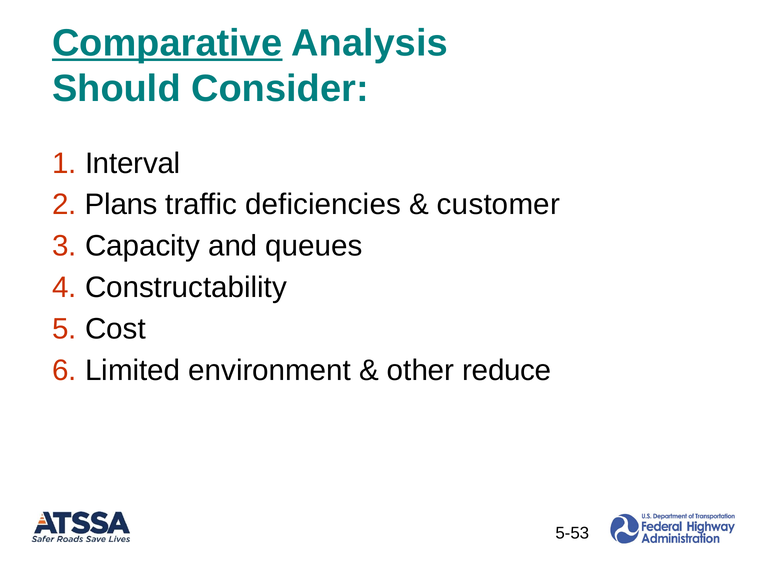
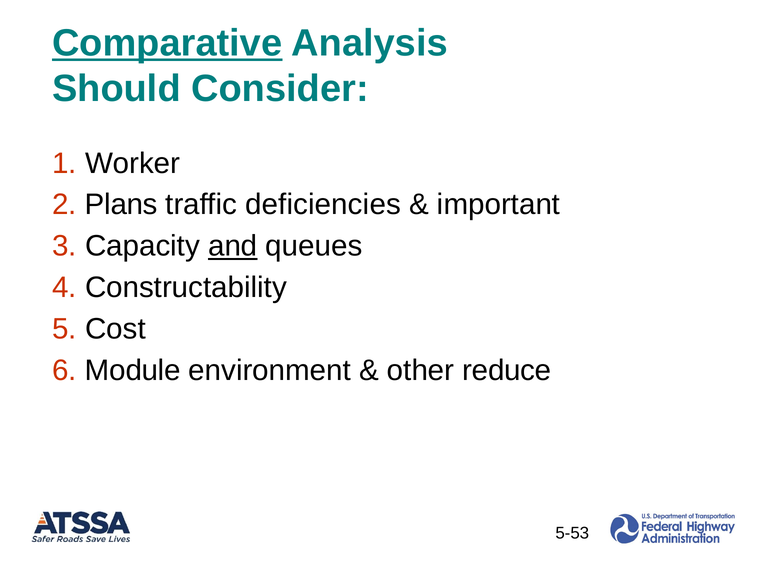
Interval: Interval -> Worker
customer: customer -> important
and underline: none -> present
Limited: Limited -> Module
